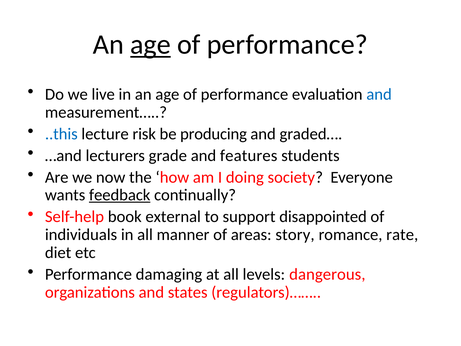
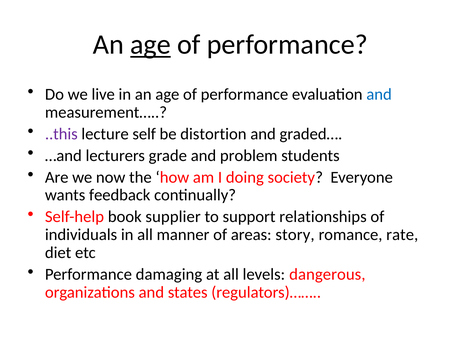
..this colour: blue -> purple
risk: risk -> self
producing: producing -> distortion
features: features -> problem
feedback underline: present -> none
external: external -> supplier
disappointed: disappointed -> relationships
